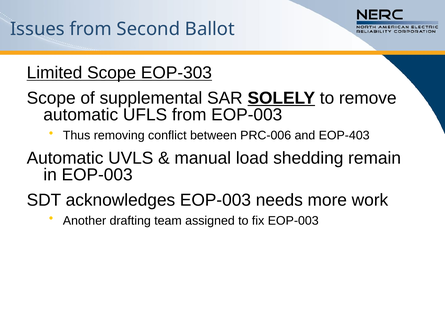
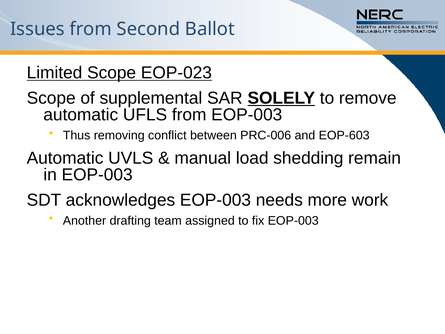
EOP-303: EOP-303 -> EOP-023
EOP-403: EOP-403 -> EOP-603
